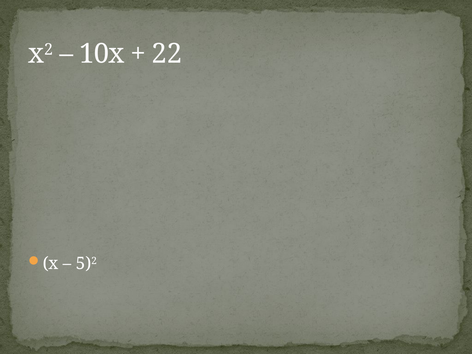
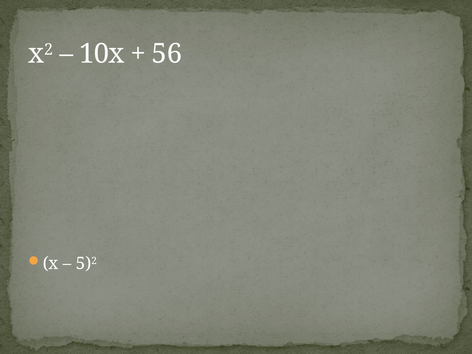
22: 22 -> 56
